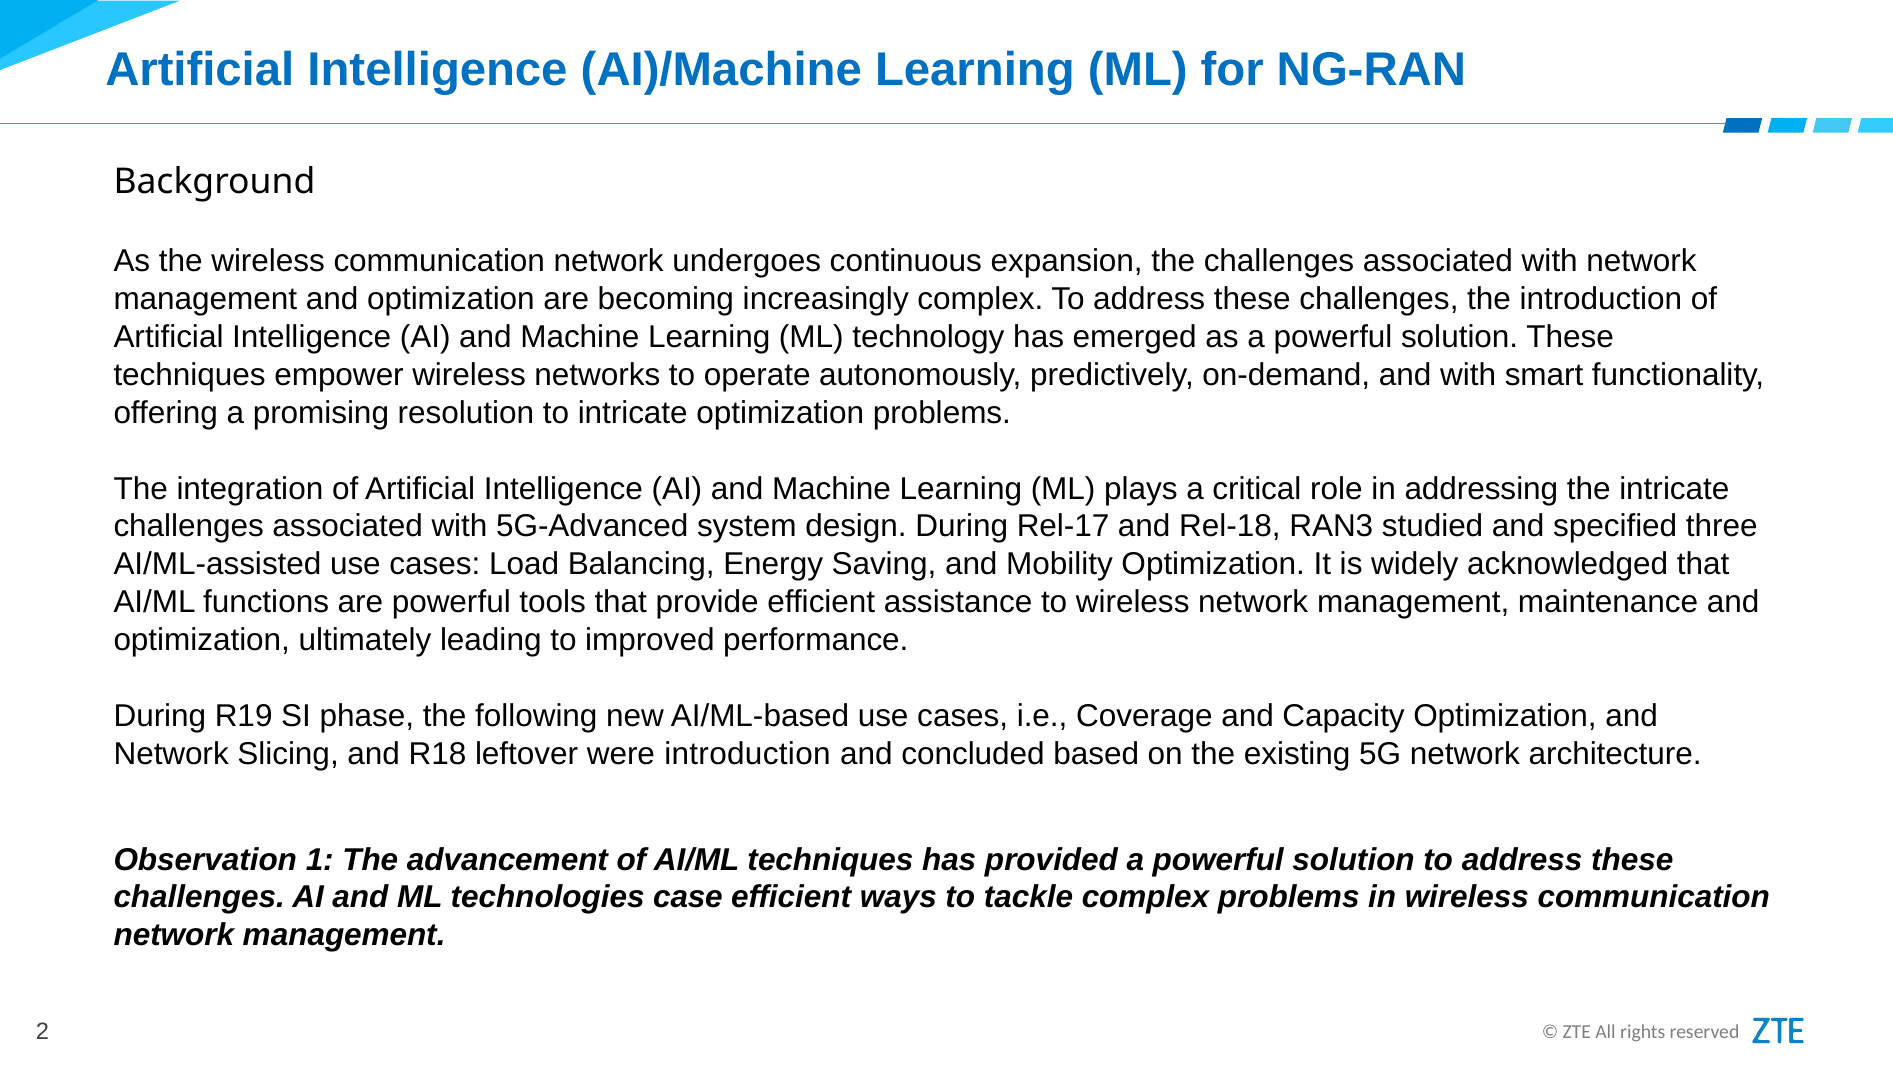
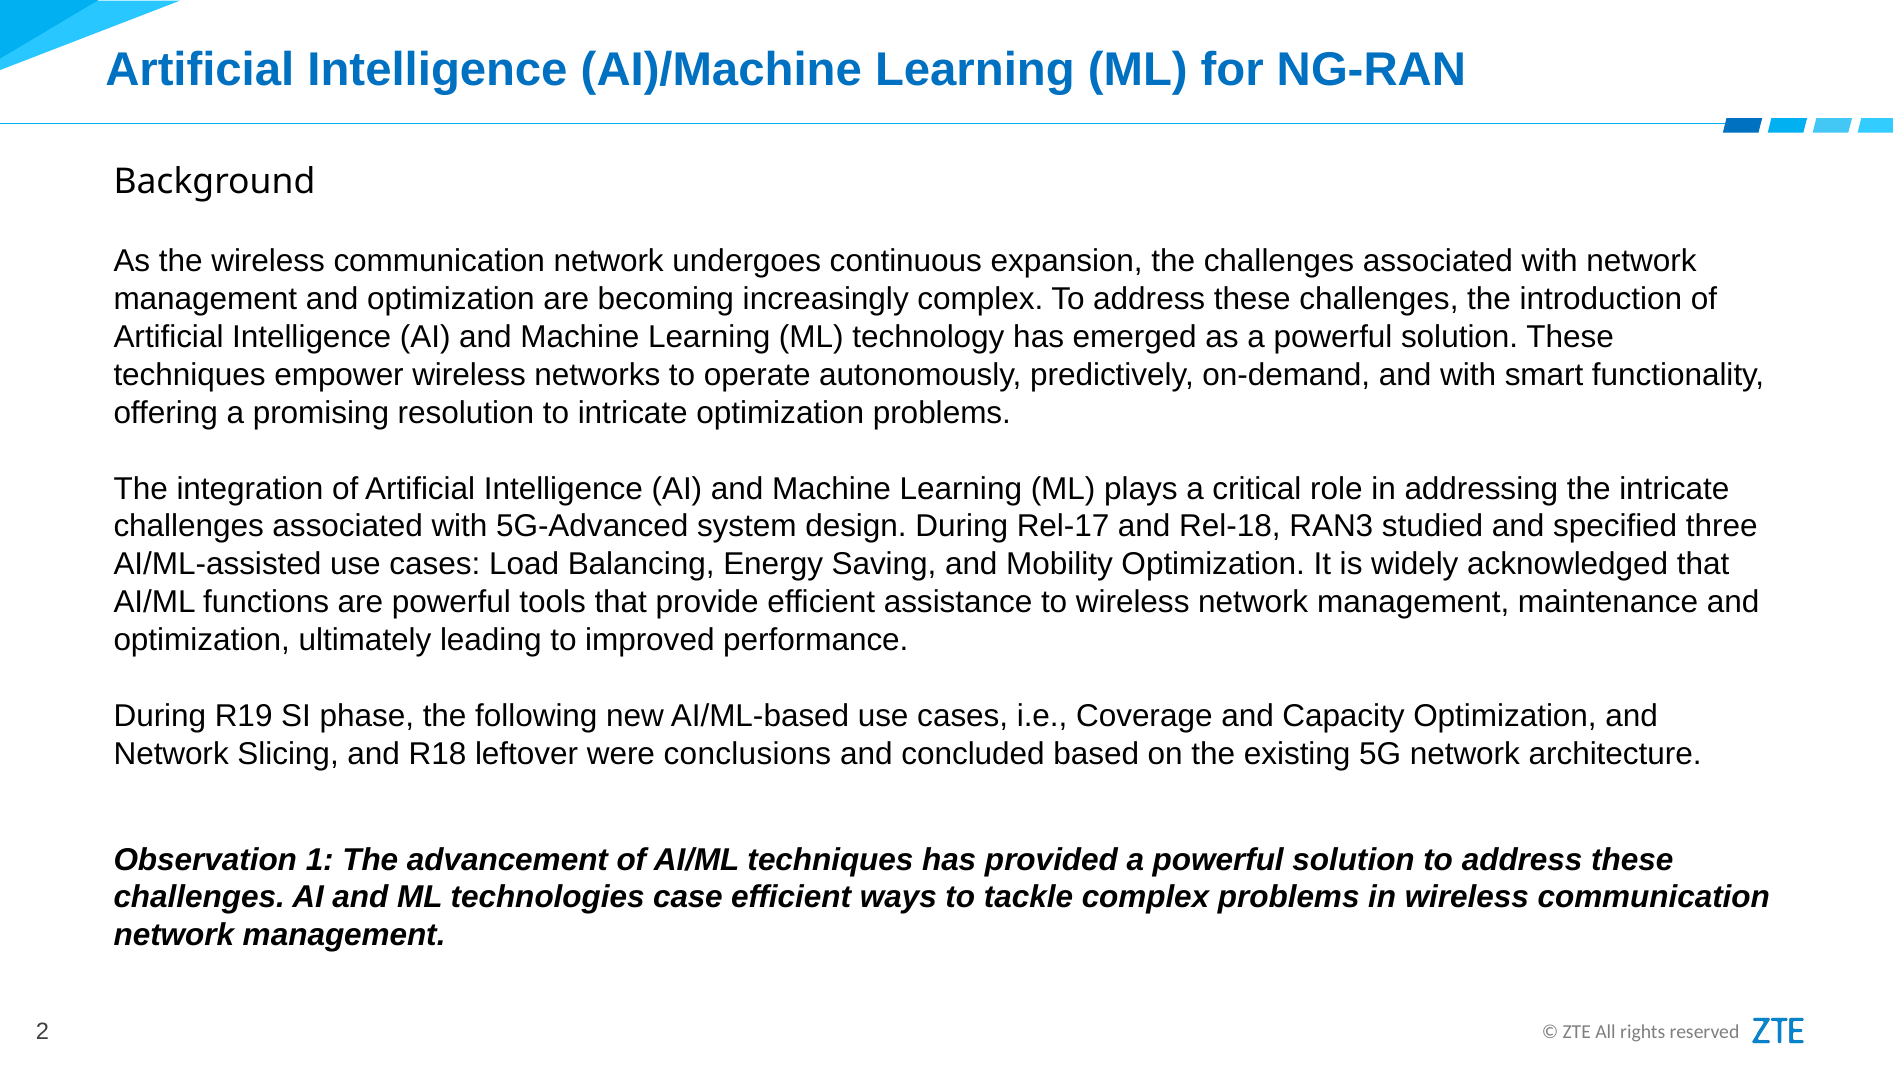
were introduction: introduction -> conclusions
